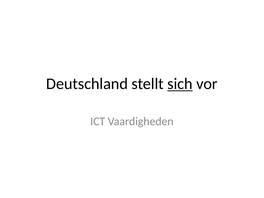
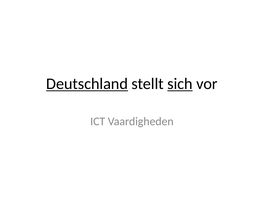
Deutschland underline: none -> present
